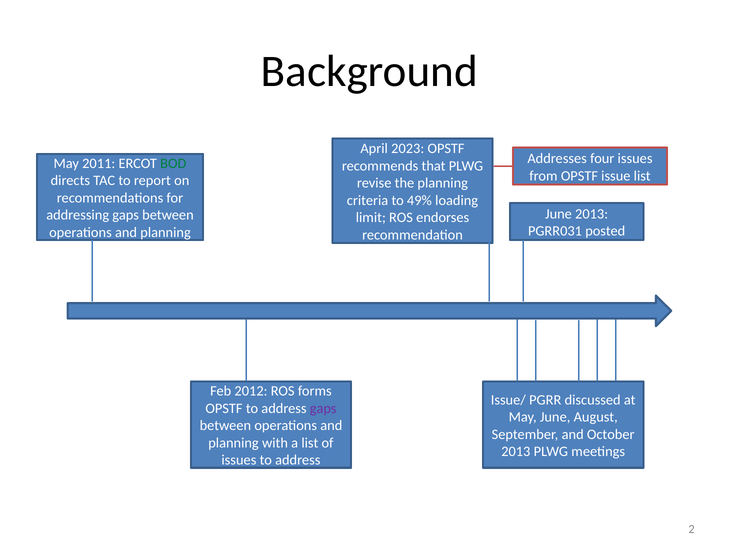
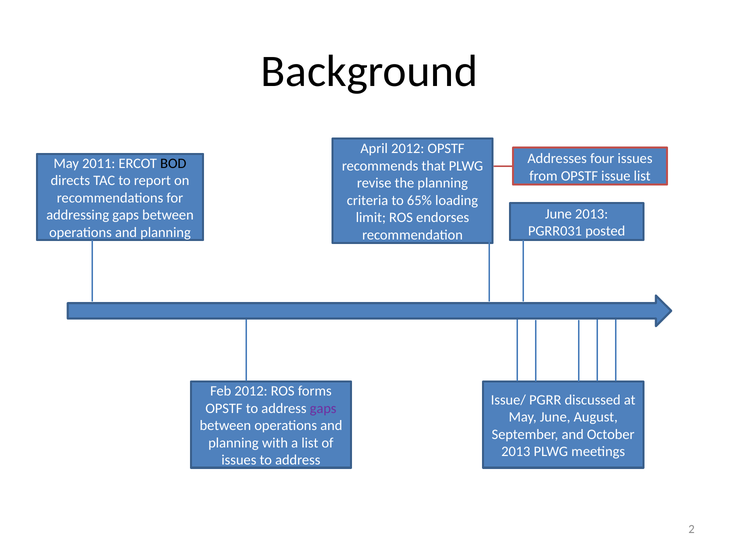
April 2023: 2023 -> 2012
BOD colour: green -> black
49%: 49% -> 65%
